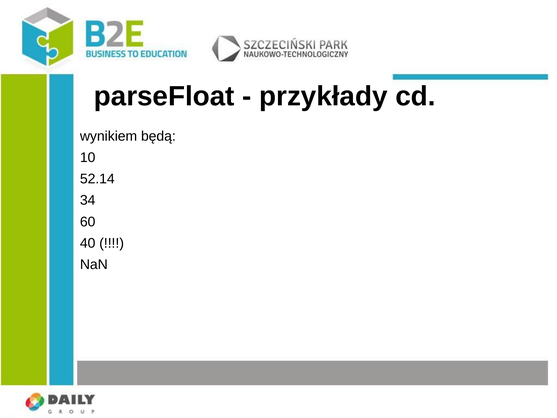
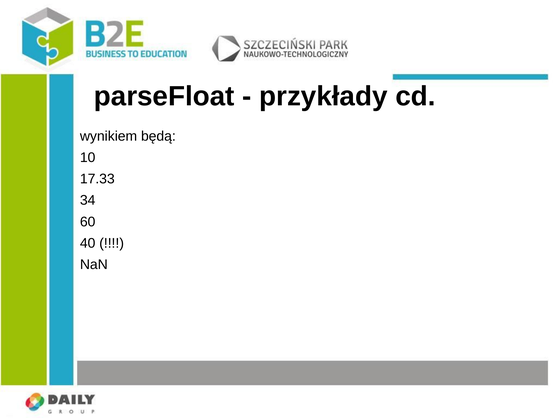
52.14: 52.14 -> 17.33
